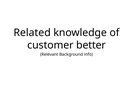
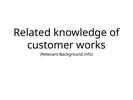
better: better -> works
